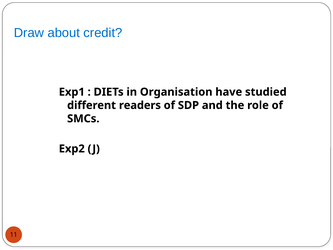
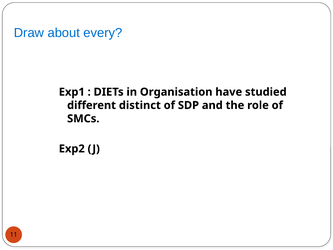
credit: credit -> every
readers: readers -> distinct
